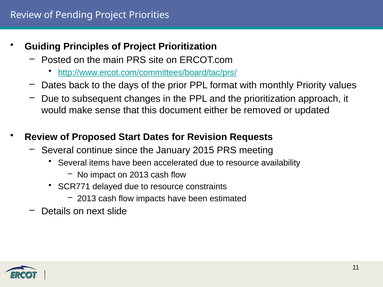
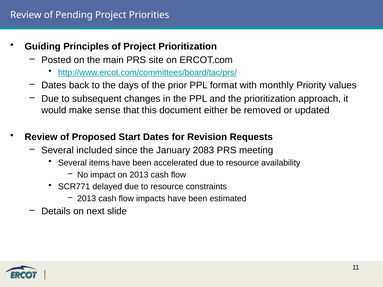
continue: continue -> included
2015: 2015 -> 2083
